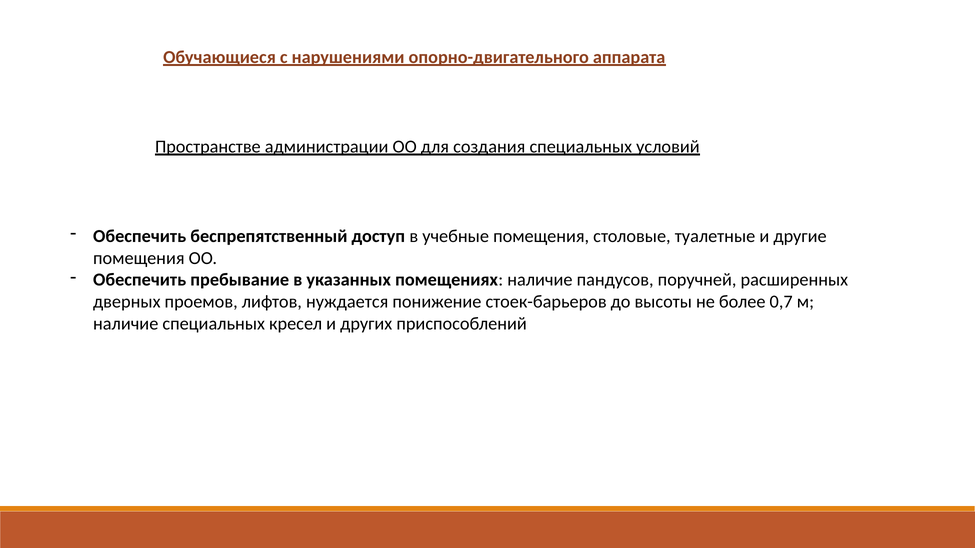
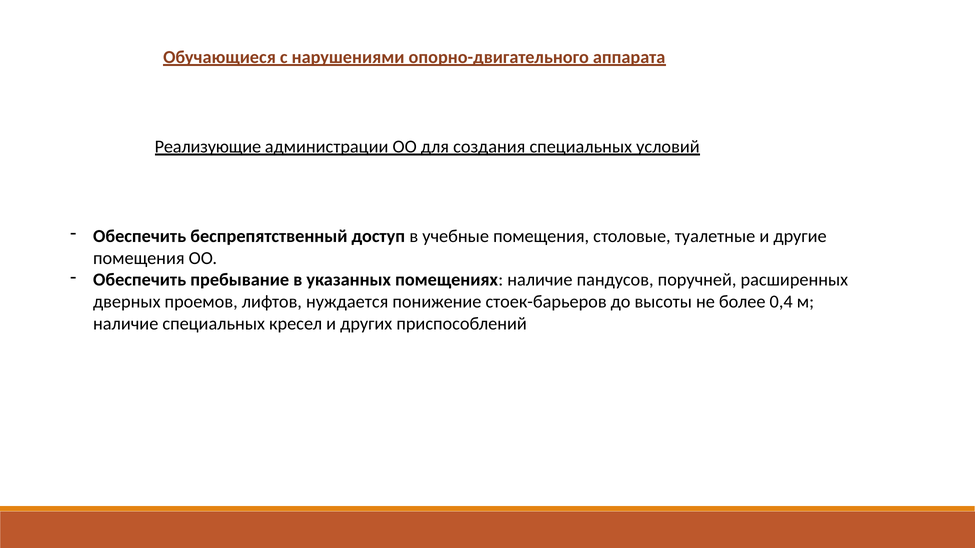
Пространстве: Пространстве -> Реализующие
0,7: 0,7 -> 0,4
